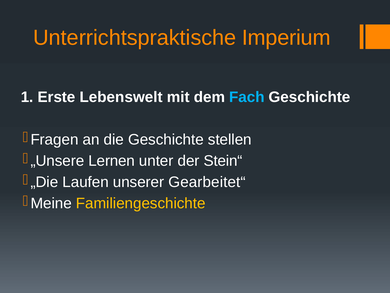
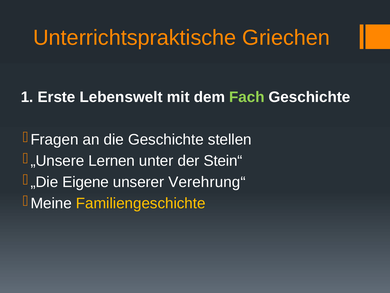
Imperium: Imperium -> Griechen
Fach colour: light blue -> light green
Laufen: Laufen -> Eigene
Gearbeitet“: Gearbeitet“ -> Verehrung“
